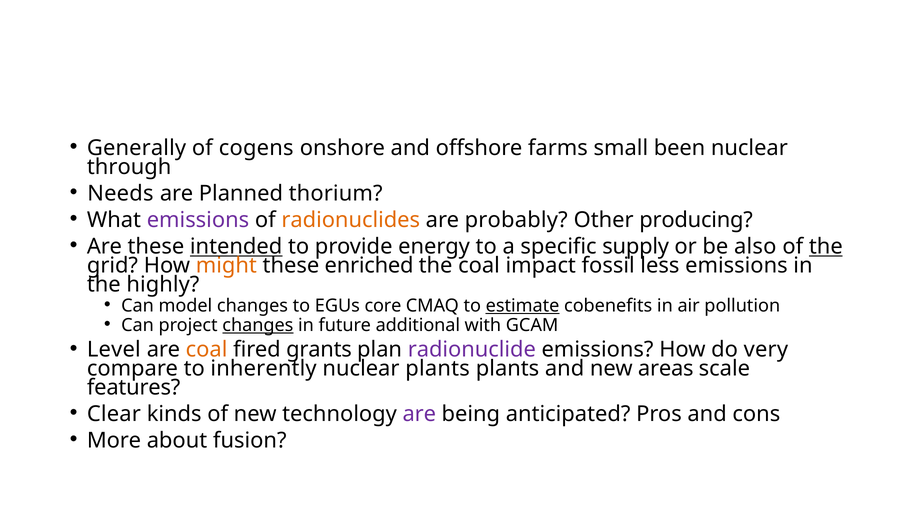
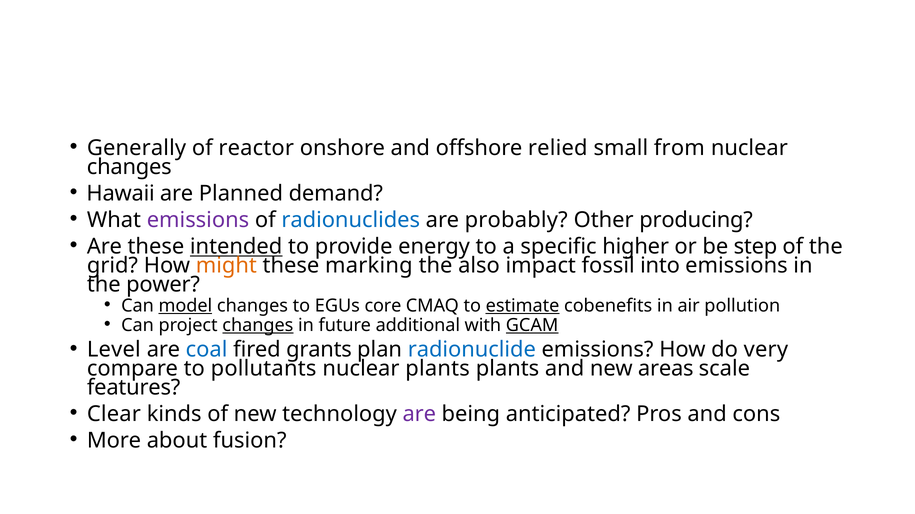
cogens: cogens -> reactor
farms: farms -> relied
been: been -> from
through at (129, 167): through -> changes
Needs: Needs -> Hawaii
thorium: thorium -> demand
radionuclides colour: orange -> blue
supply: supply -> higher
also: also -> step
the at (826, 247) underline: present -> none
enriched: enriched -> marking
the coal: coal -> also
less: less -> into
highly: highly -> power
model underline: none -> present
GCAM underline: none -> present
coal at (207, 350) colour: orange -> blue
radionuclide colour: purple -> blue
inherently: inherently -> pollutants
